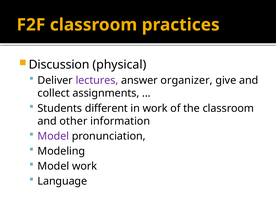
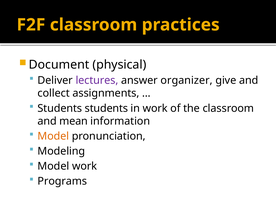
Discussion: Discussion -> Document
Students different: different -> students
other: other -> mean
Model at (53, 136) colour: purple -> orange
Language: Language -> Programs
